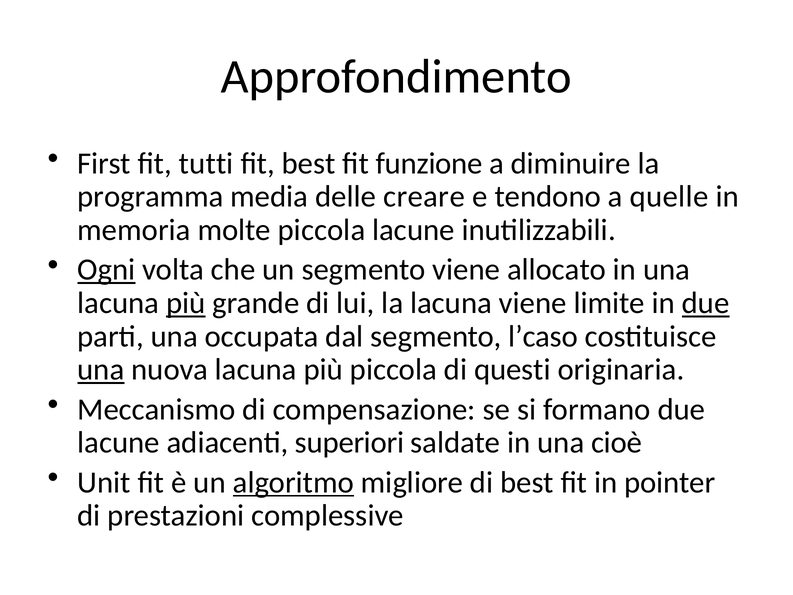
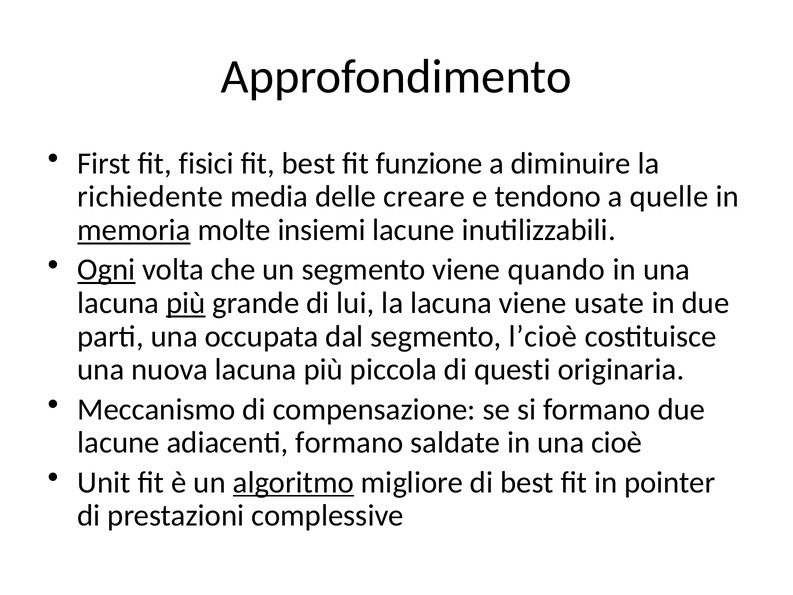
tutti: tutti -> fisici
programma: programma -> richiedente
memoria underline: none -> present
molte piccola: piccola -> insiemi
allocato: allocato -> quando
limite: limite -> usate
due at (706, 303) underline: present -> none
l’caso: l’caso -> l’cioè
una at (101, 370) underline: present -> none
adiacenti superiori: superiori -> formano
